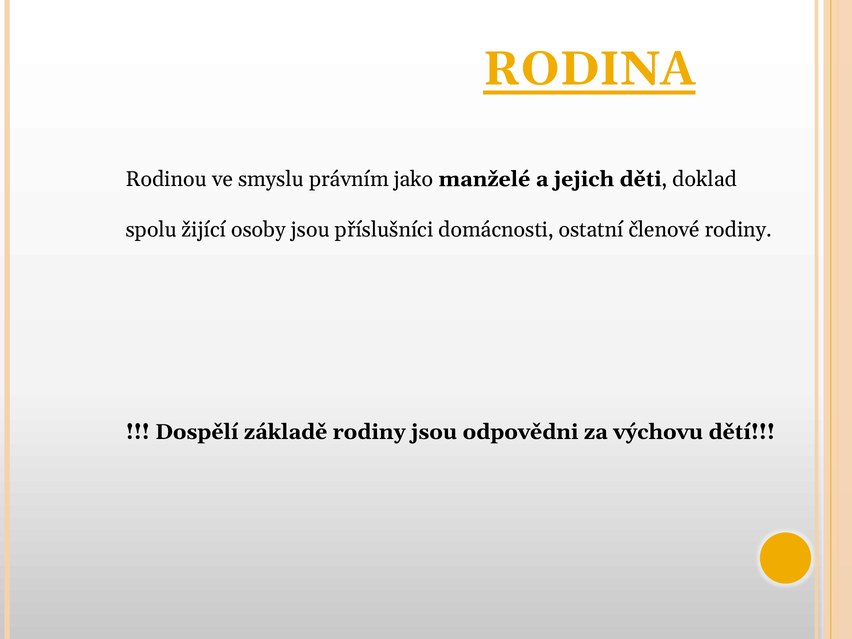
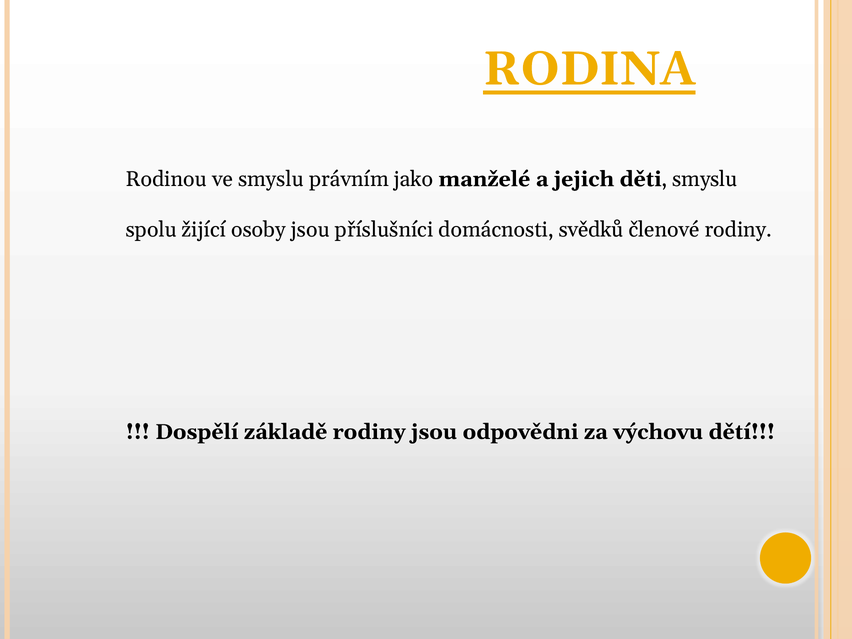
děti doklad: doklad -> smyslu
ostatní: ostatní -> svědků
